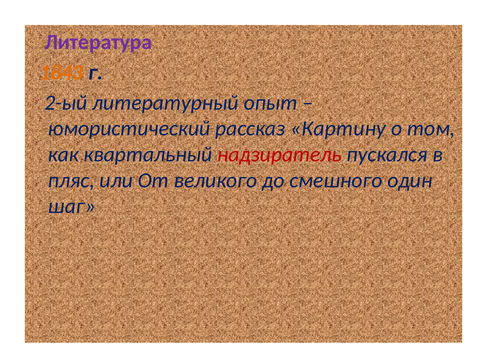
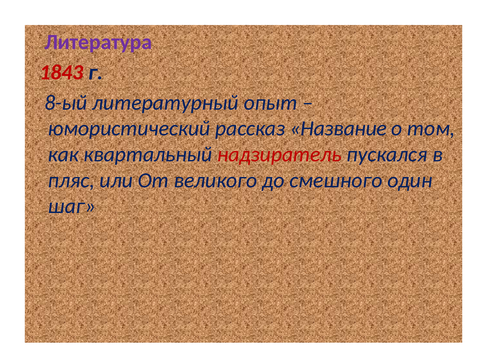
1843 colour: orange -> red
2-ый: 2-ый -> 8-ый
Картину: Картину -> Название
